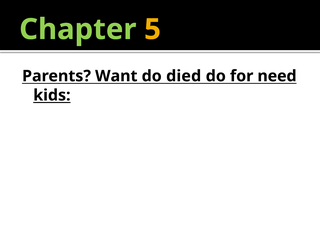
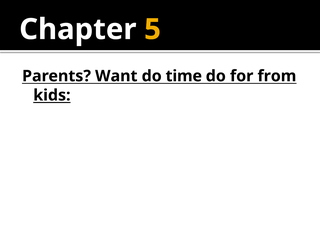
Chapter colour: light green -> white
died: died -> time
need: need -> from
